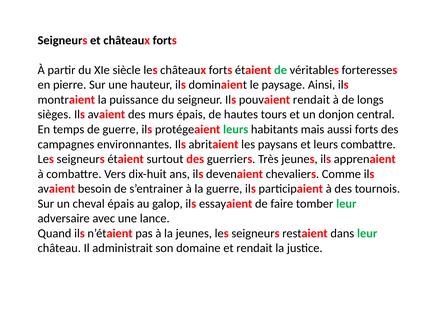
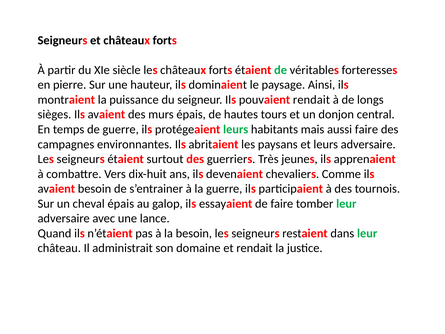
aussi forts: forts -> faire
leurs combattre: combattre -> adversaire
la jeunes: jeunes -> besoin
